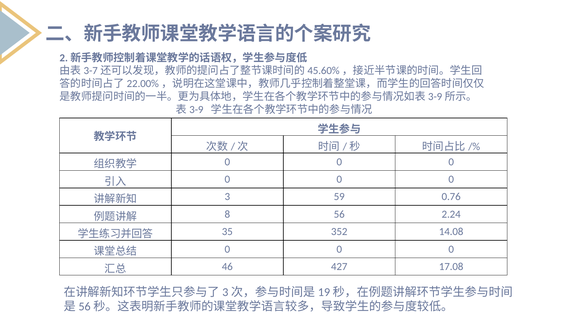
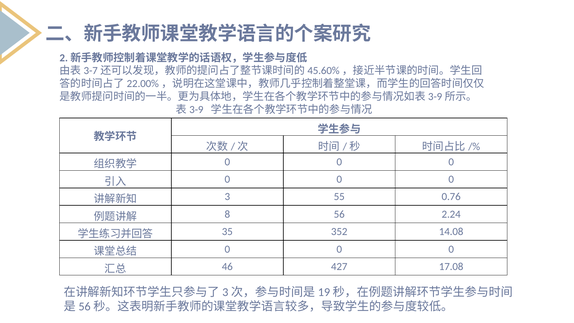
59: 59 -> 55
